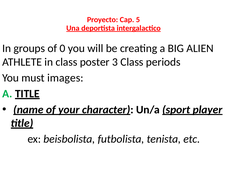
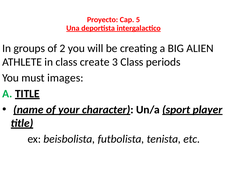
0: 0 -> 2
poster: poster -> create
